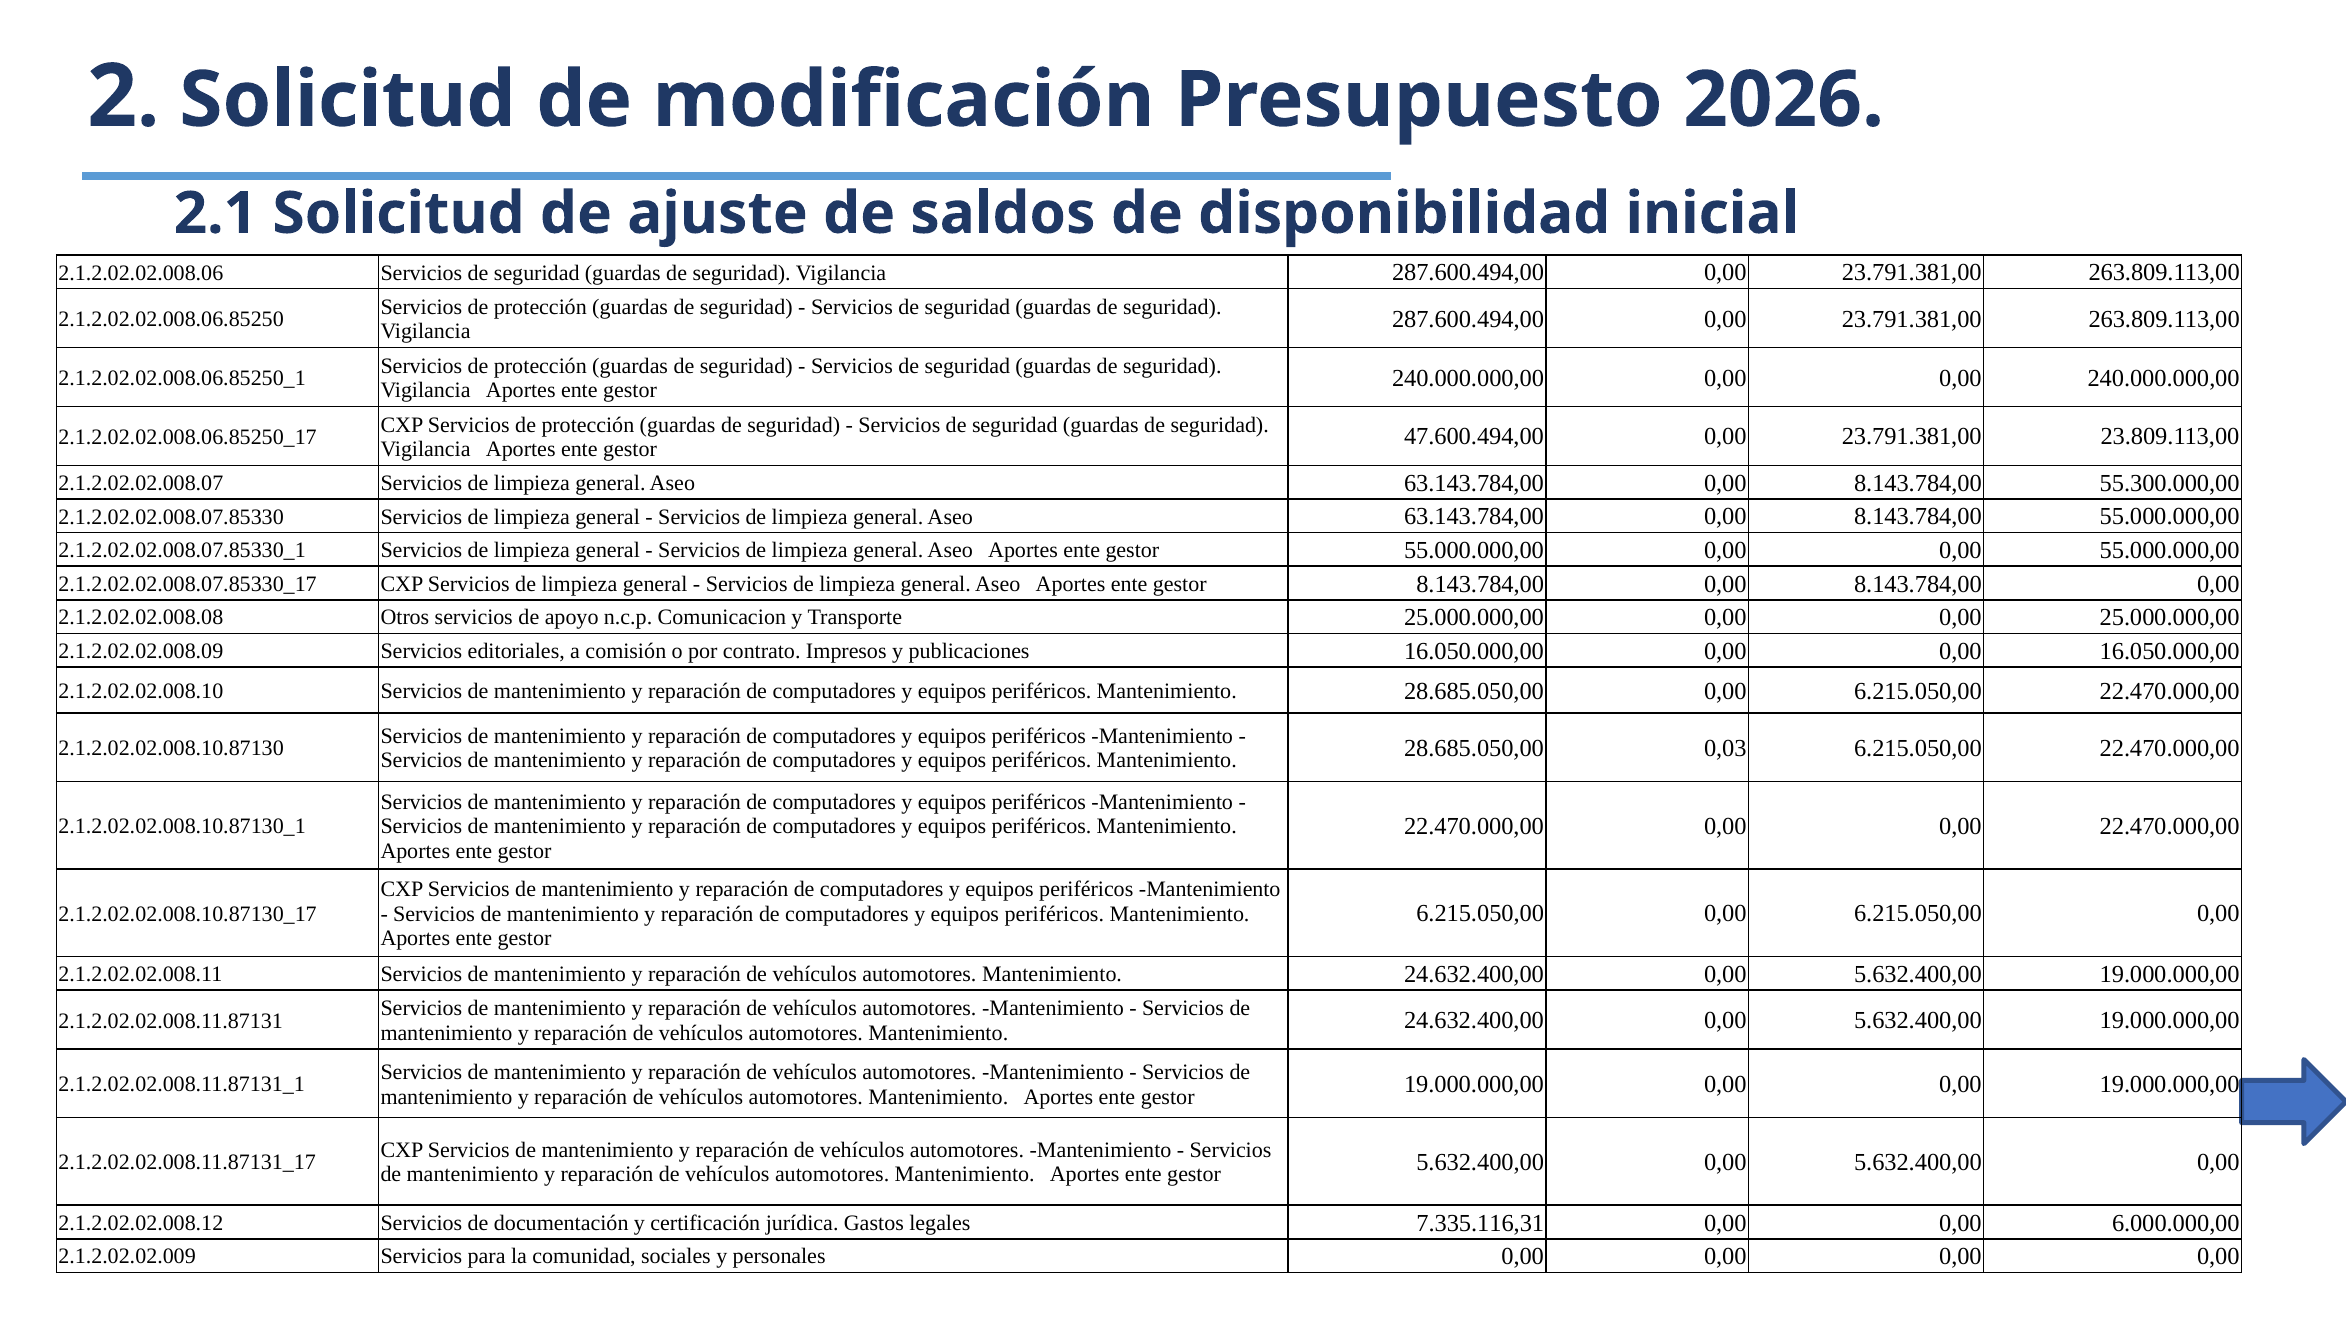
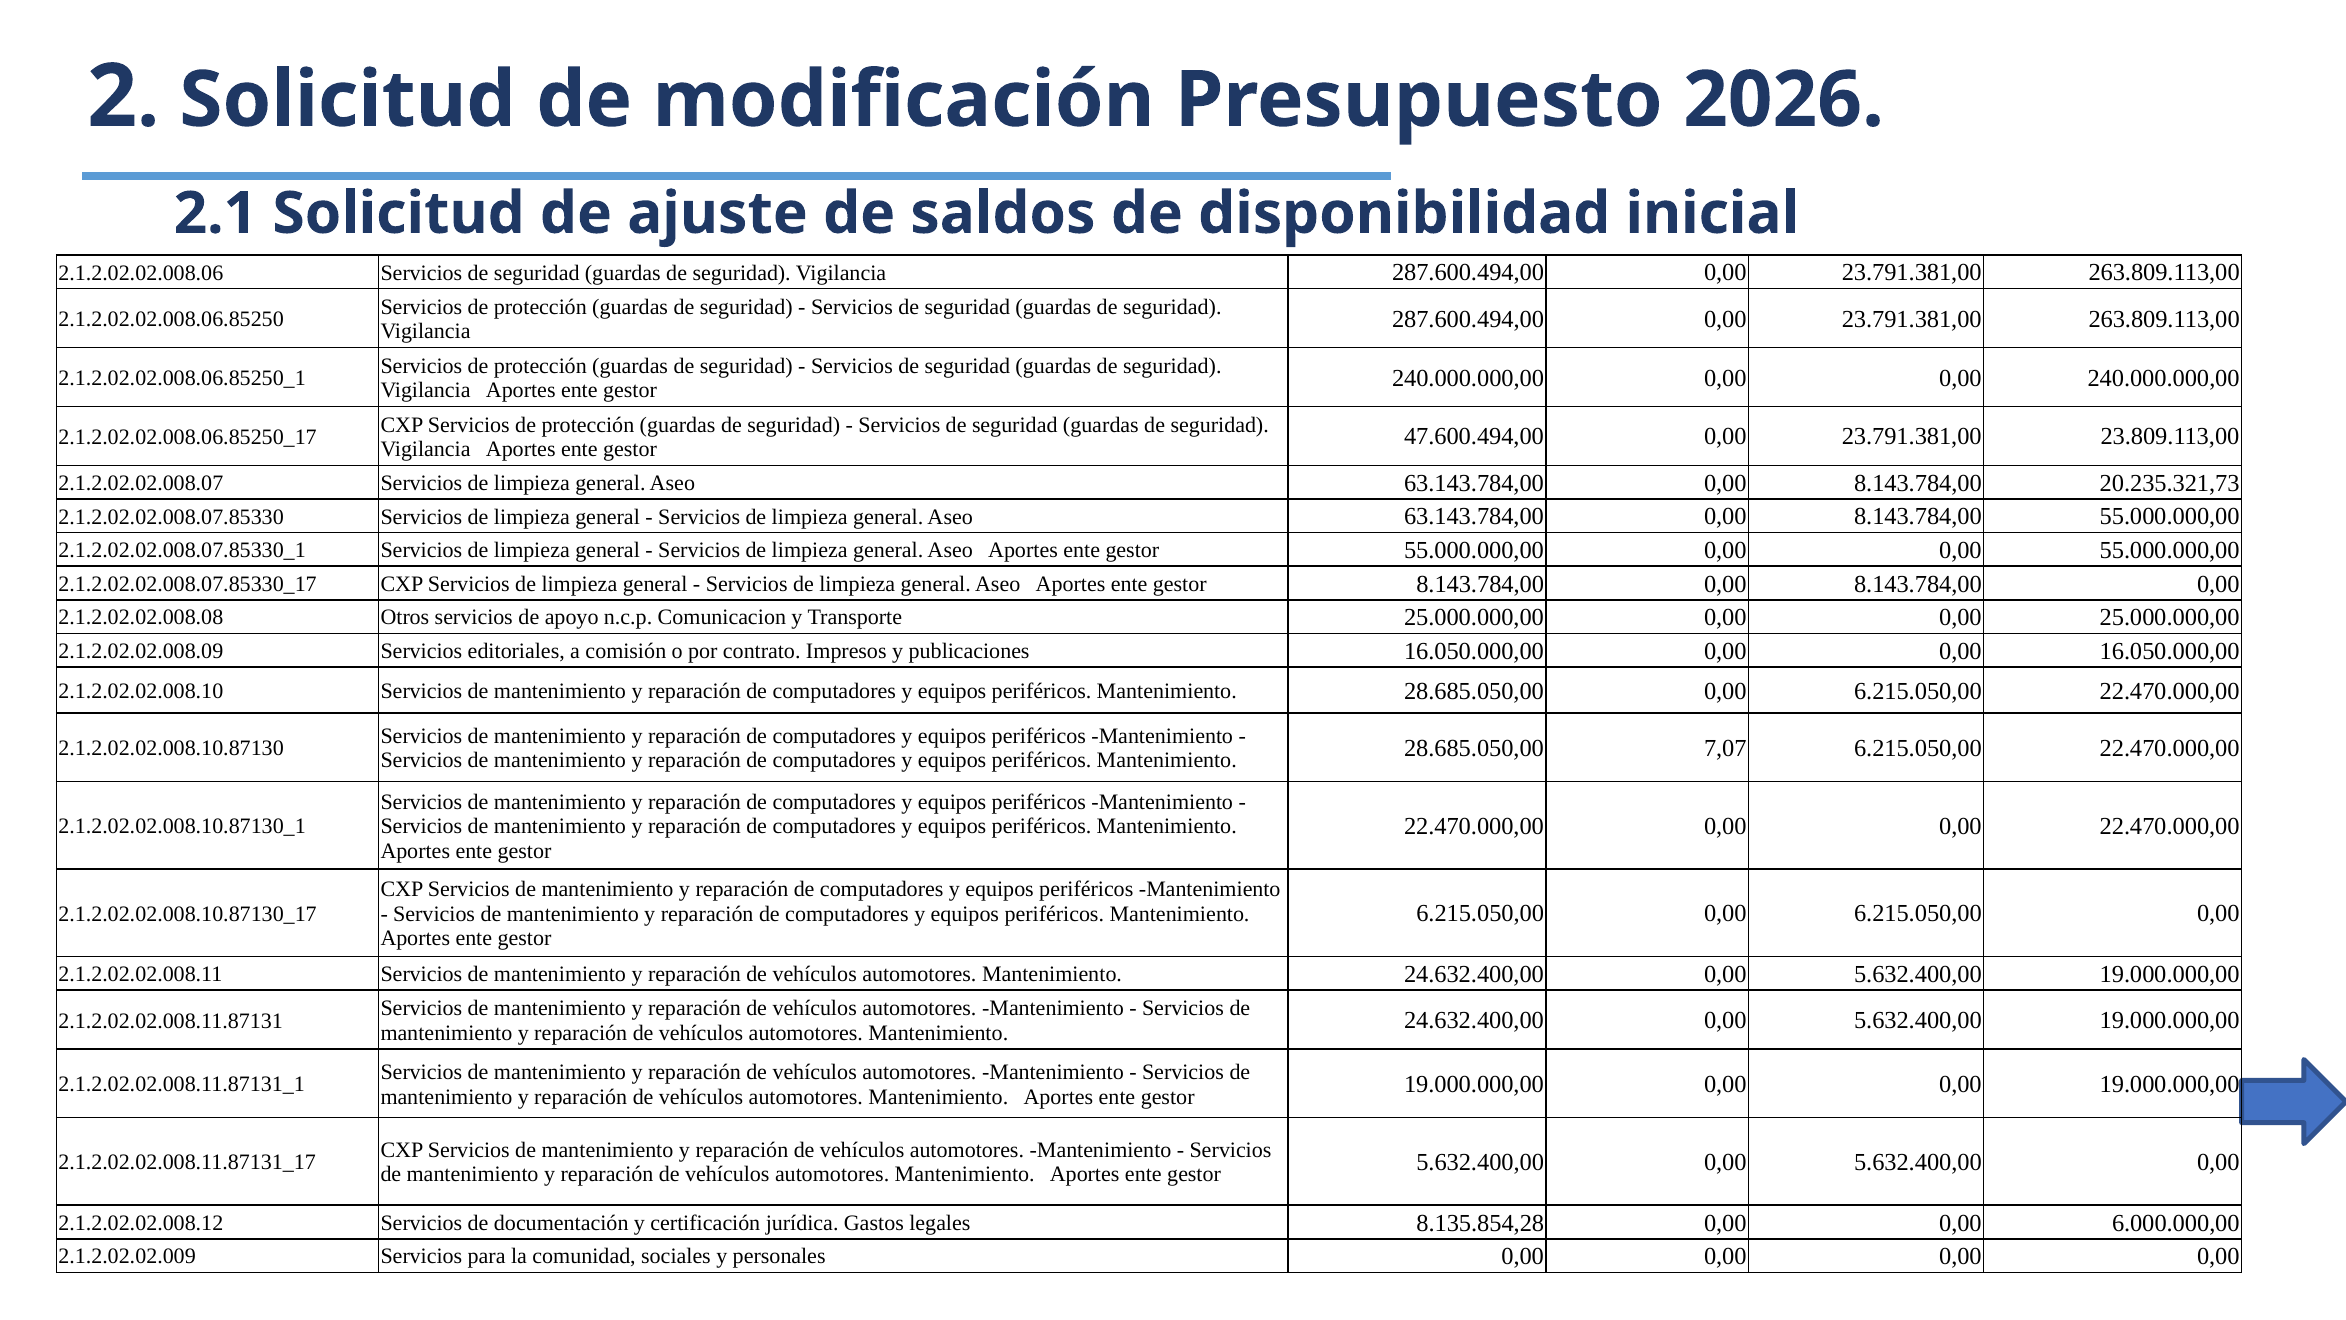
55.300.000,00: 55.300.000,00 -> 20.235.321,73
0,03: 0,03 -> 7,07
7.335.116,31: 7.335.116,31 -> 8.135.854,28
